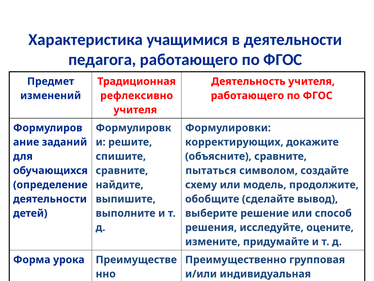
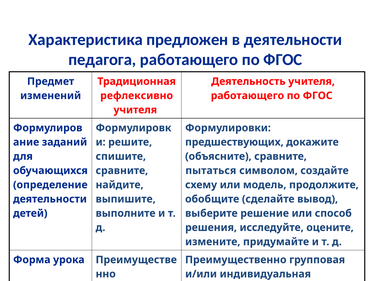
учащимися: учащимися -> предложен
корректирующих: корректирующих -> предшествующих
